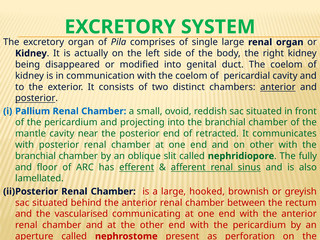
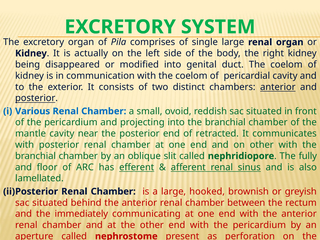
Pallium: Pallium -> Various
the vascularised: vascularised -> immediately
